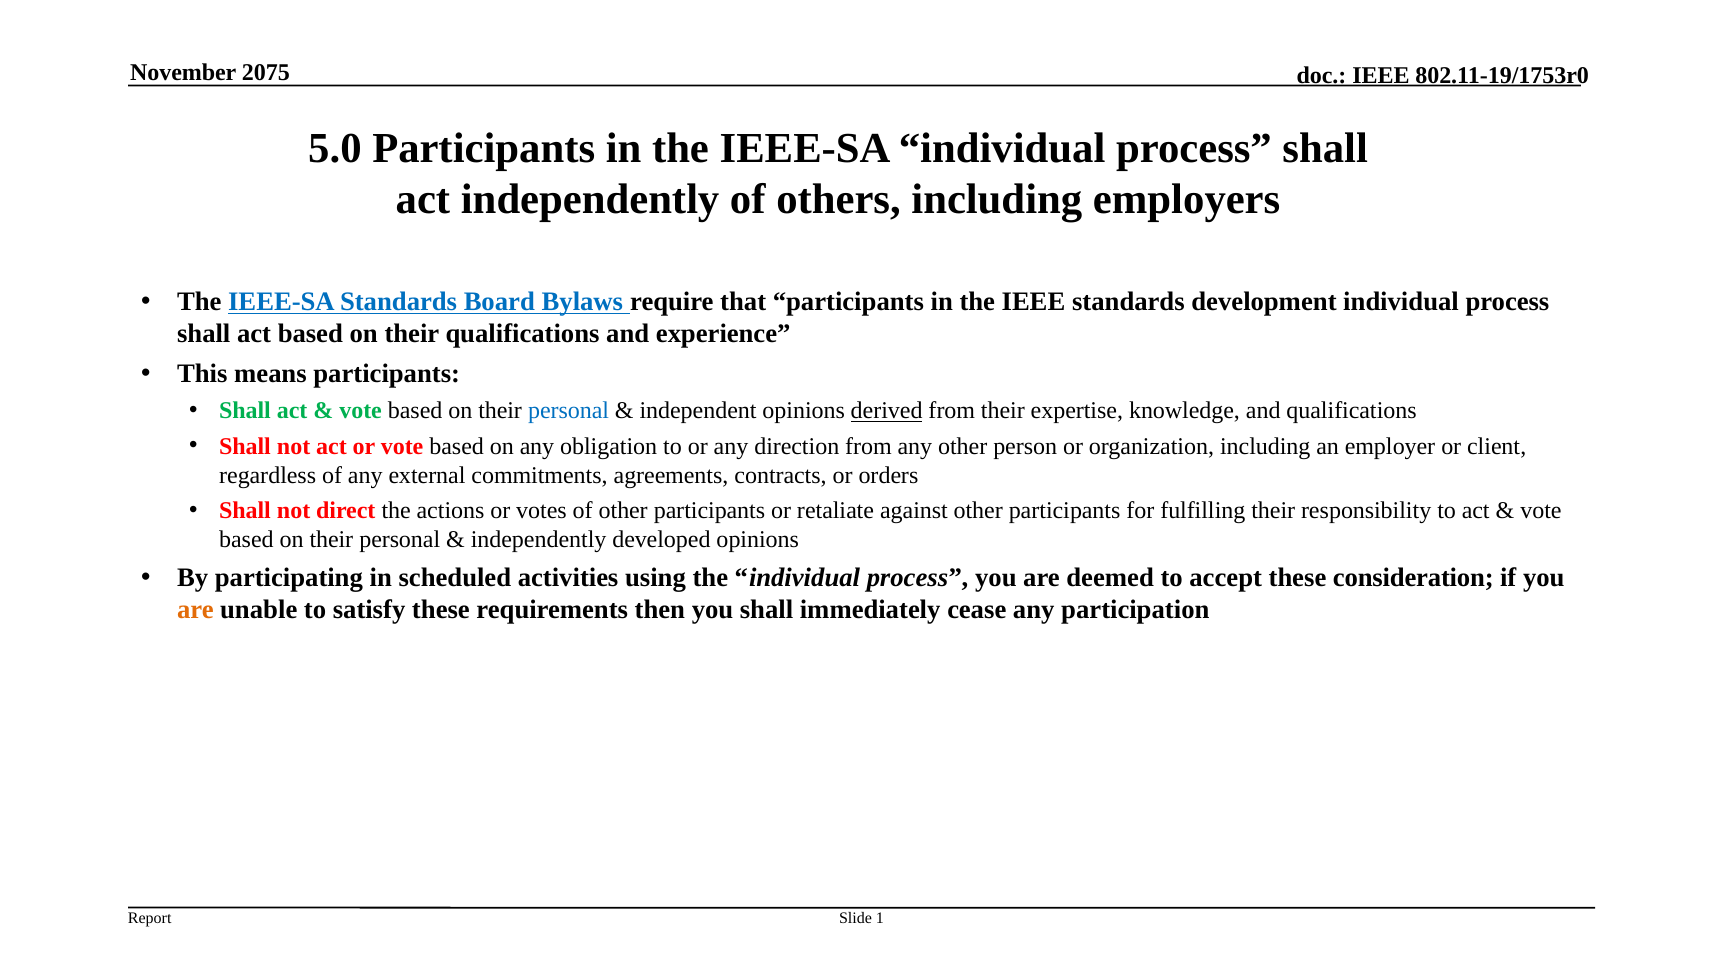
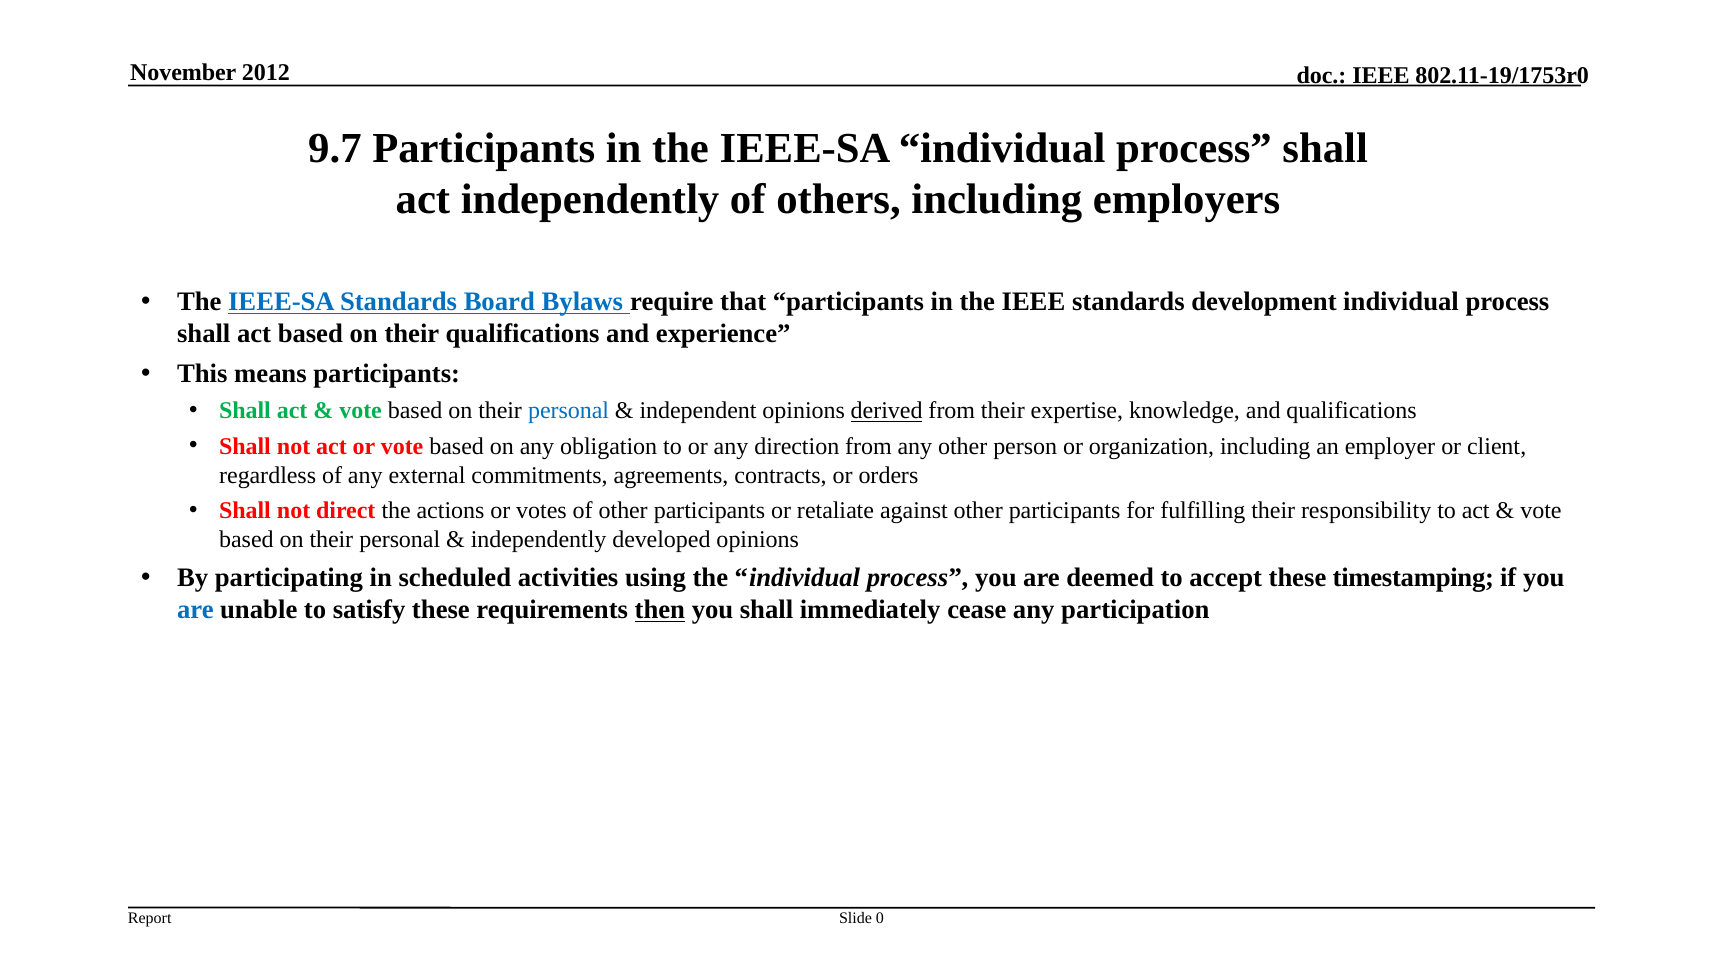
2075: 2075 -> 2012
5.0: 5.0 -> 9.7
consideration: consideration -> timestamping
are at (195, 610) colour: orange -> blue
then underline: none -> present
1: 1 -> 0
